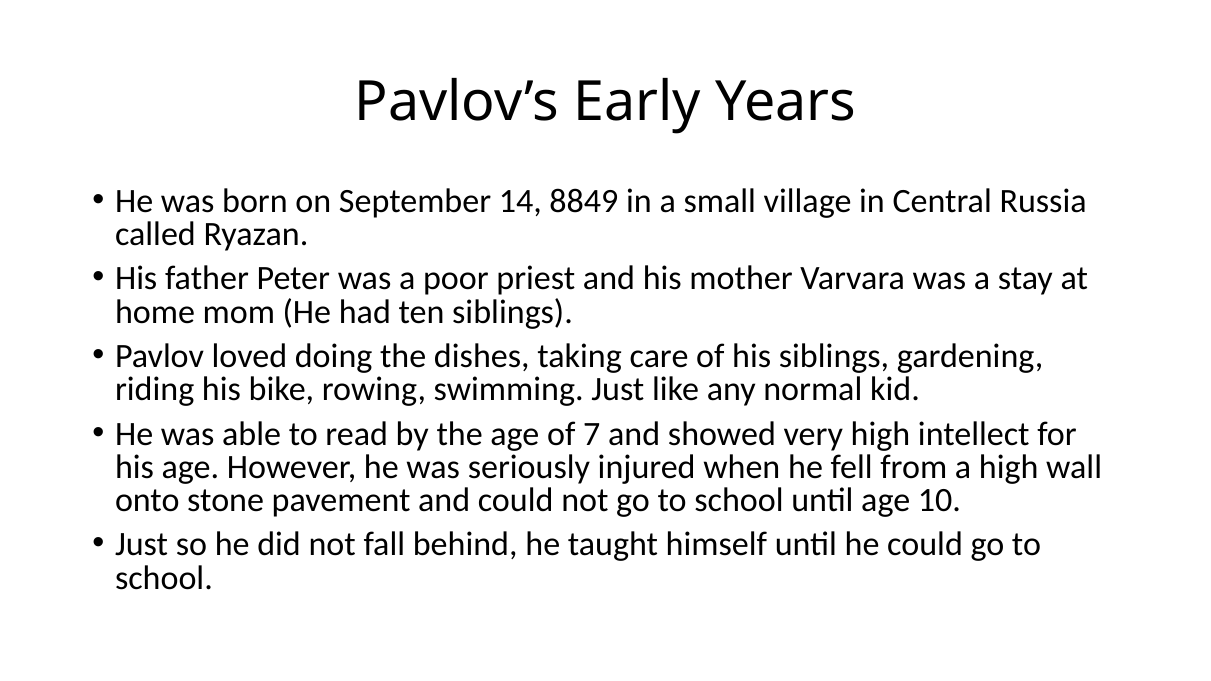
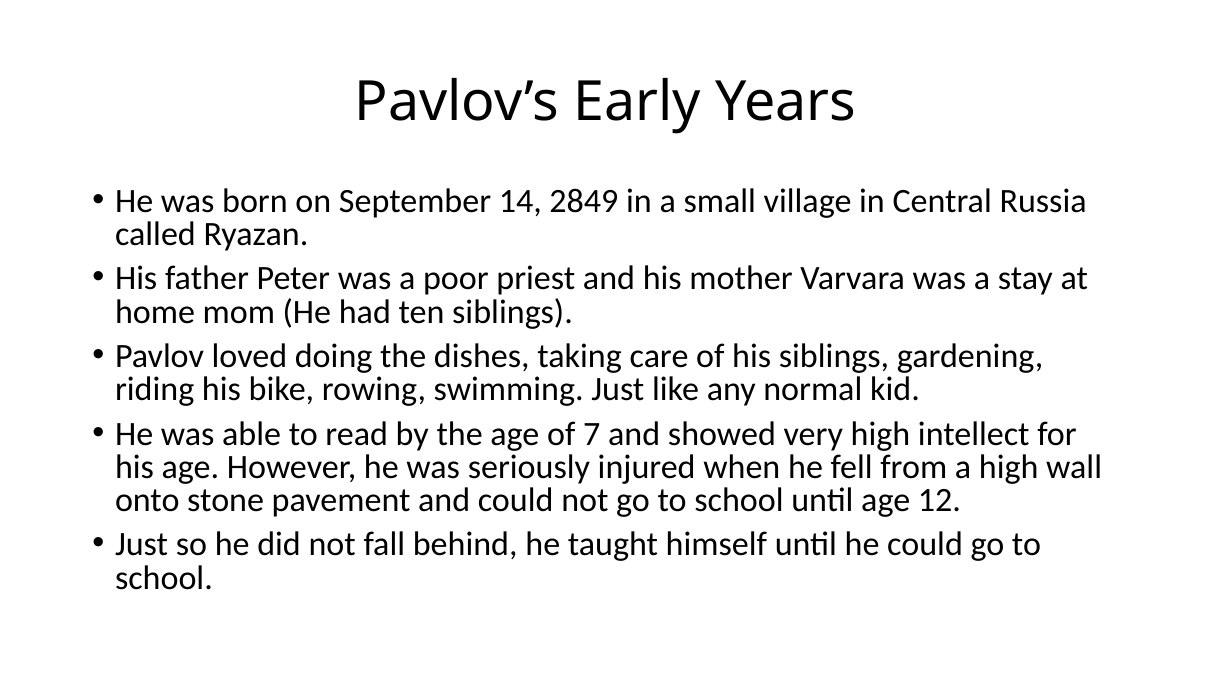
8849: 8849 -> 2849
10: 10 -> 12
